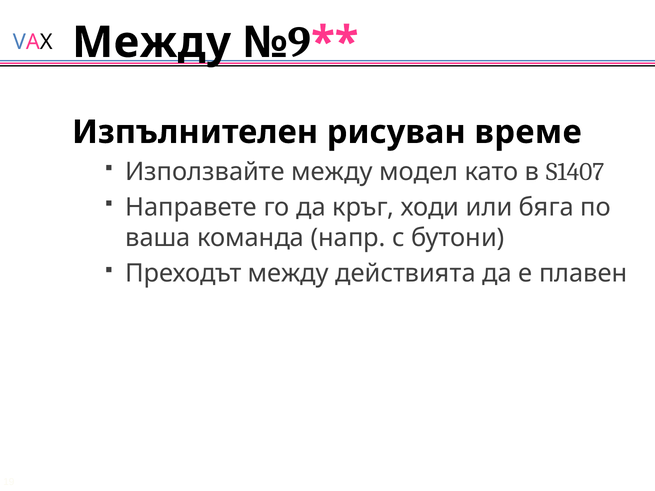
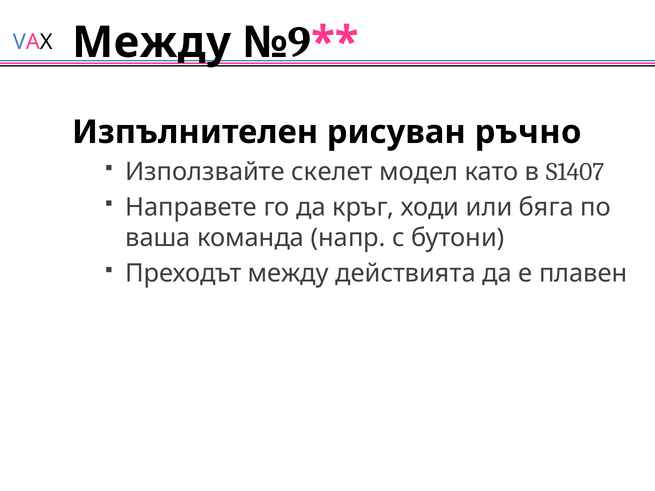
време: време -> ръчно
Използвайте между: между -> скелет
